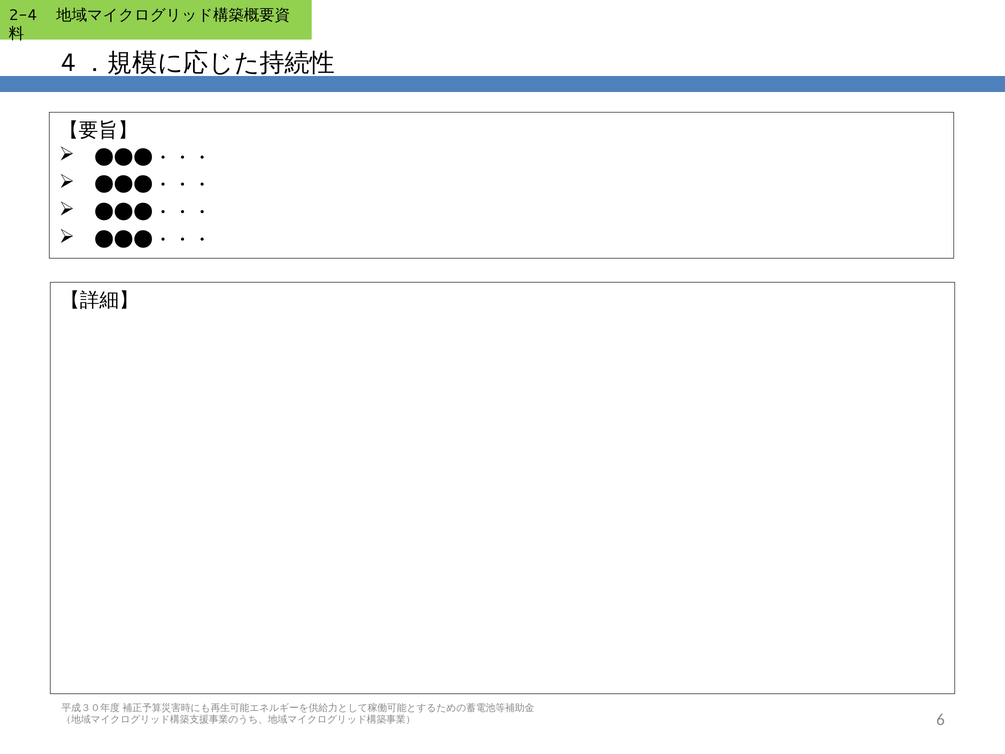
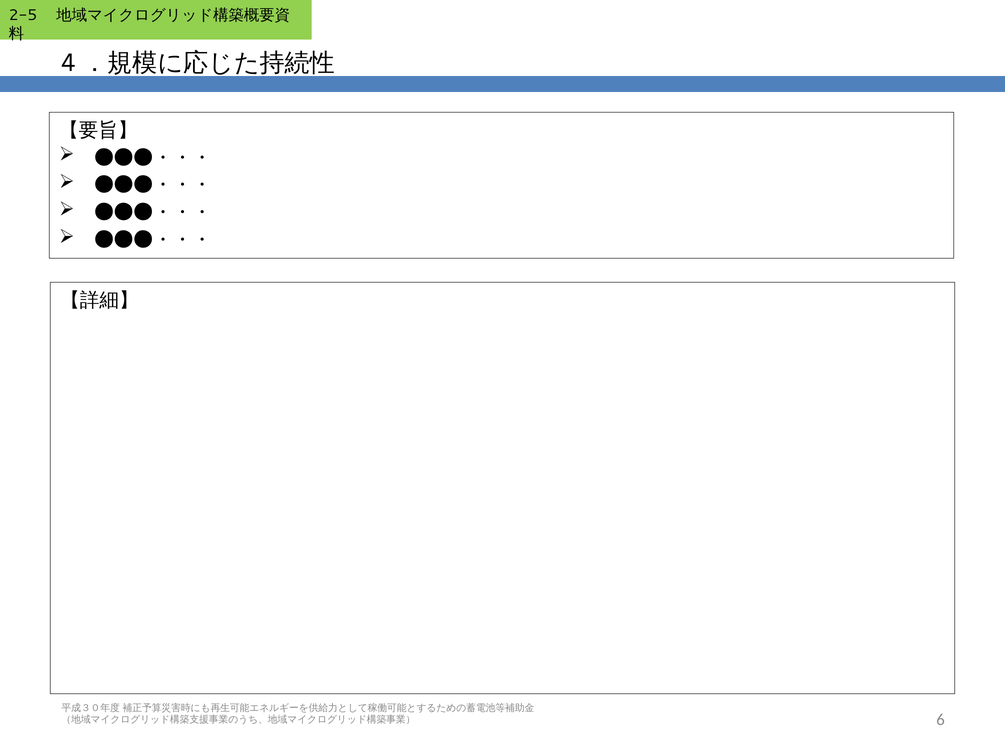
2-4: 2-4 -> 2-5
